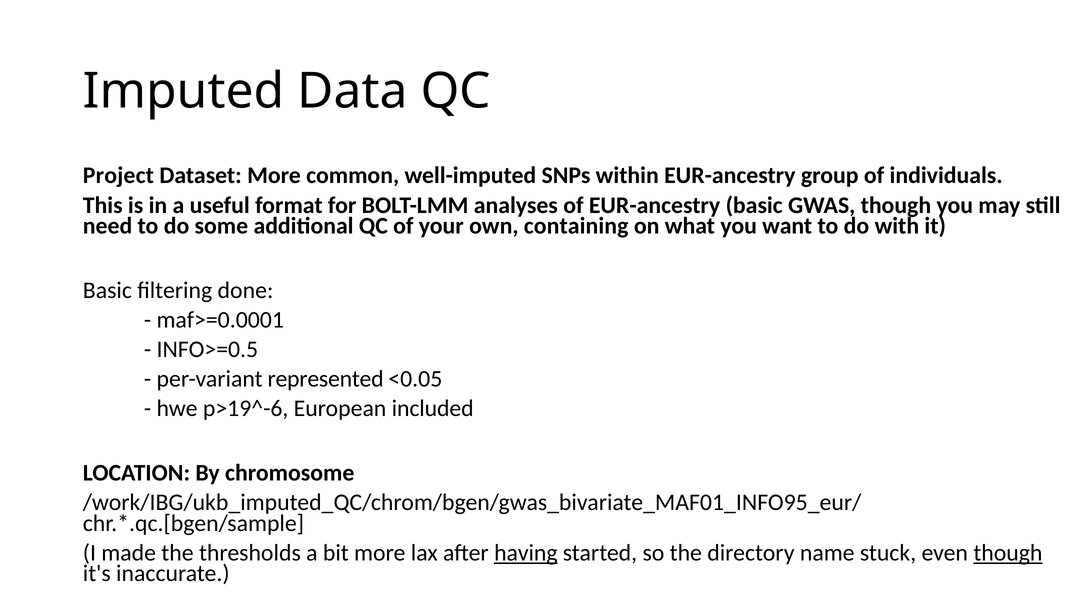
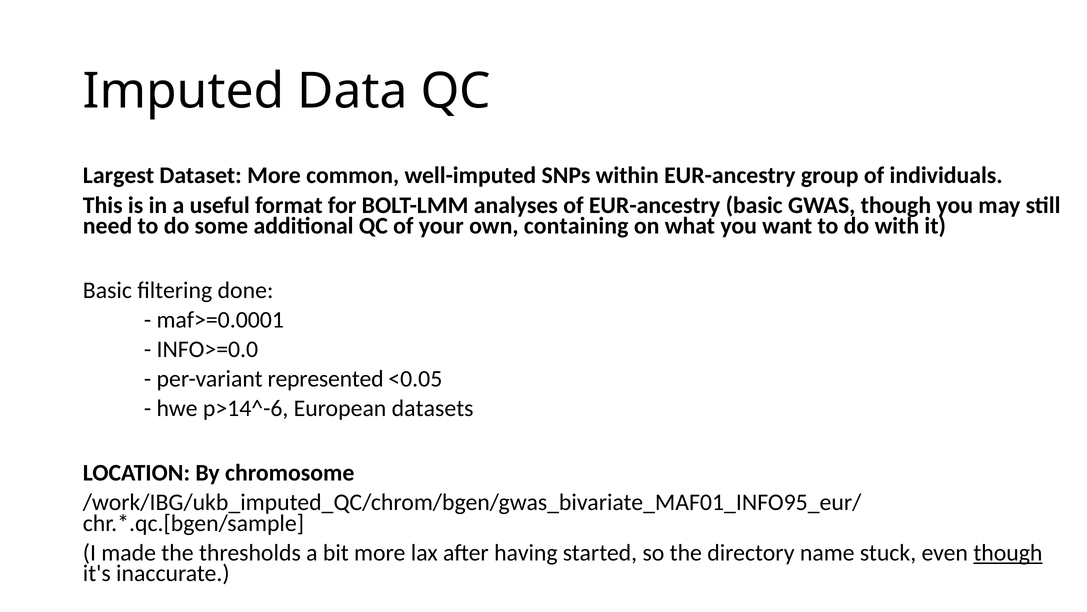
Project: Project -> Largest
INFO>=0.5: INFO>=0.5 -> INFO>=0.0
p>19^-6: p>19^-6 -> p>14^-6
included: included -> datasets
having underline: present -> none
